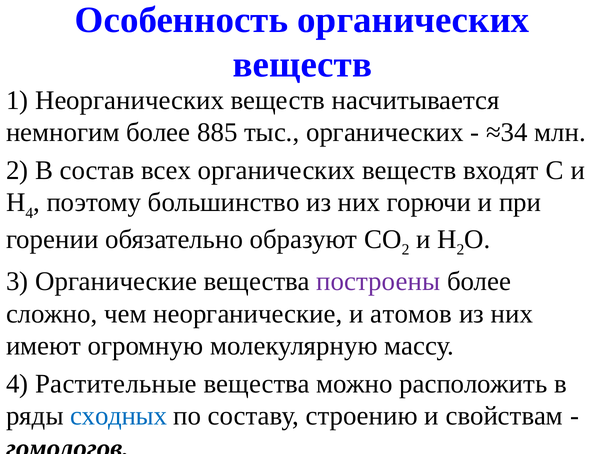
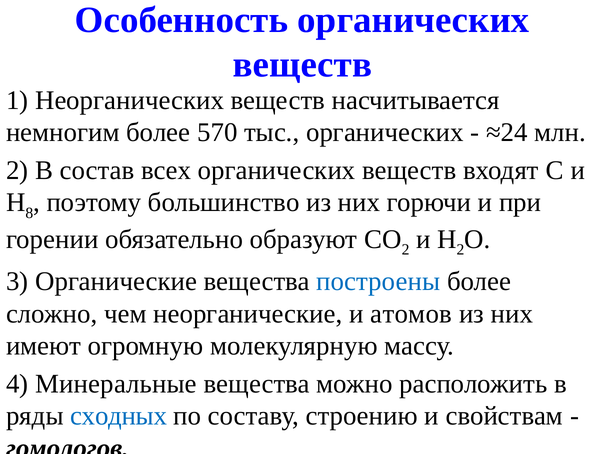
885: 885 -> 570
≈34: ≈34 -> ≈24
4 at (29, 213): 4 -> 8
построены colour: purple -> blue
Растительные: Растительные -> Минеральные
